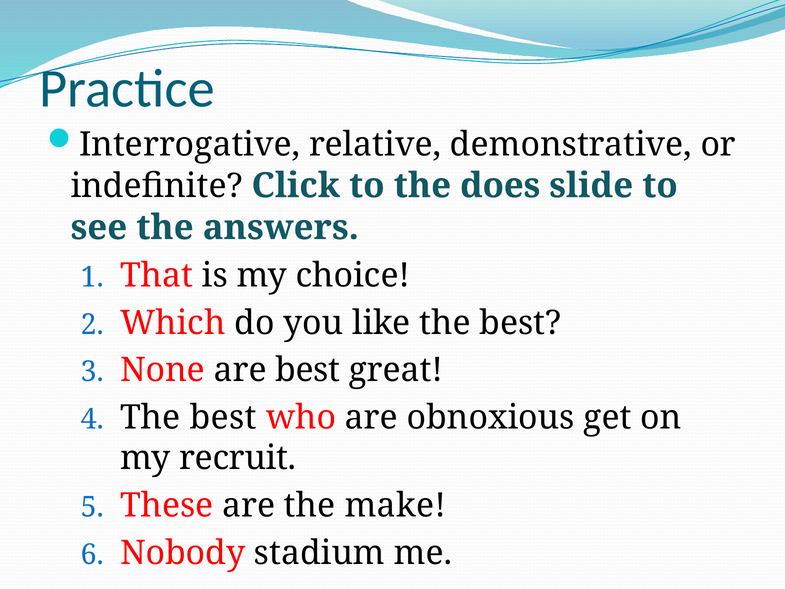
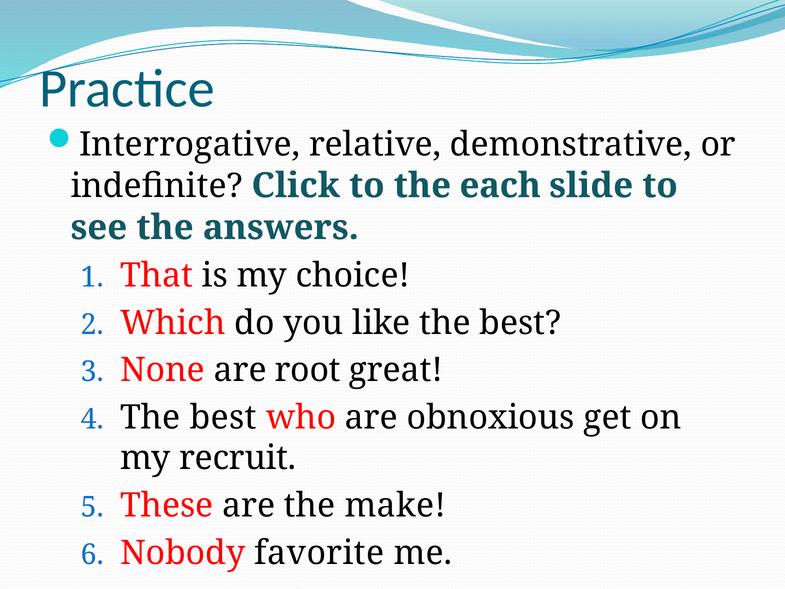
does: does -> each
are best: best -> root
stadium: stadium -> favorite
